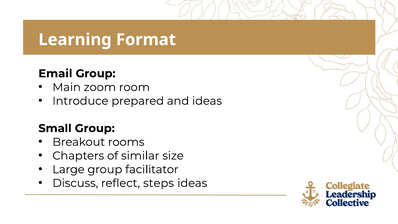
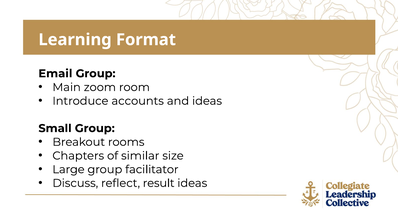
prepared: prepared -> accounts
steps: steps -> result
